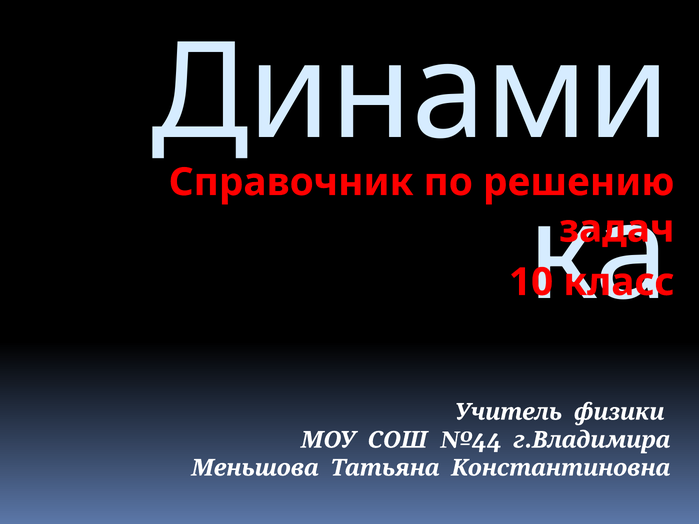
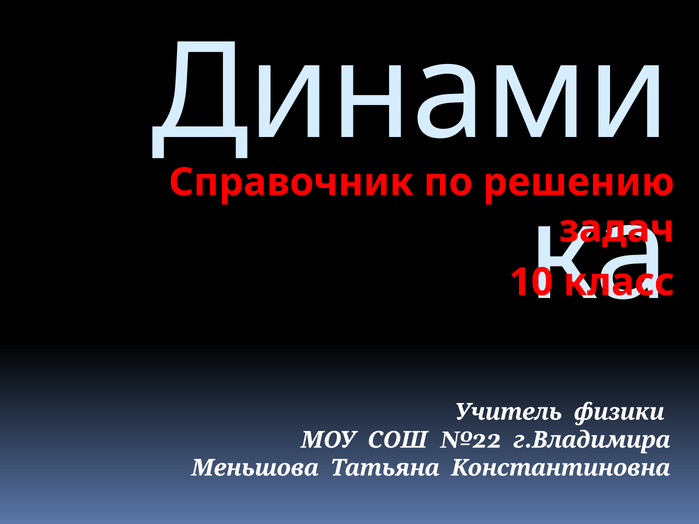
№44: №44 -> №22
